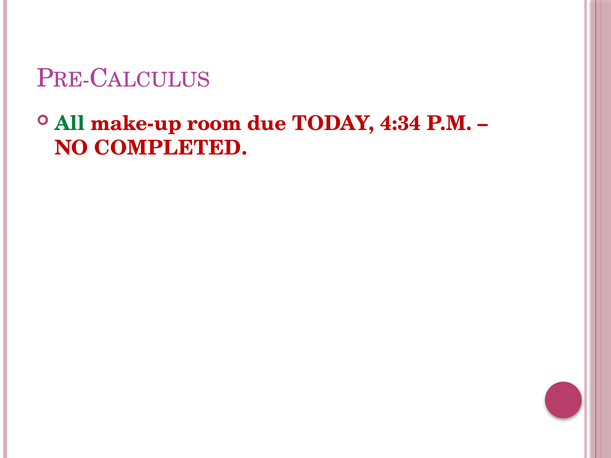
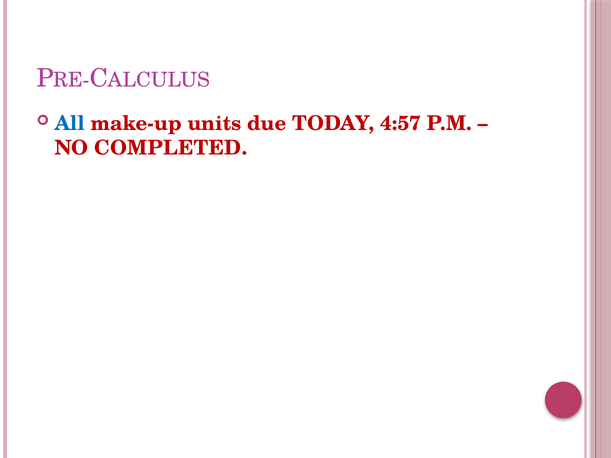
All colour: green -> blue
room: room -> units
4:34: 4:34 -> 4:57
